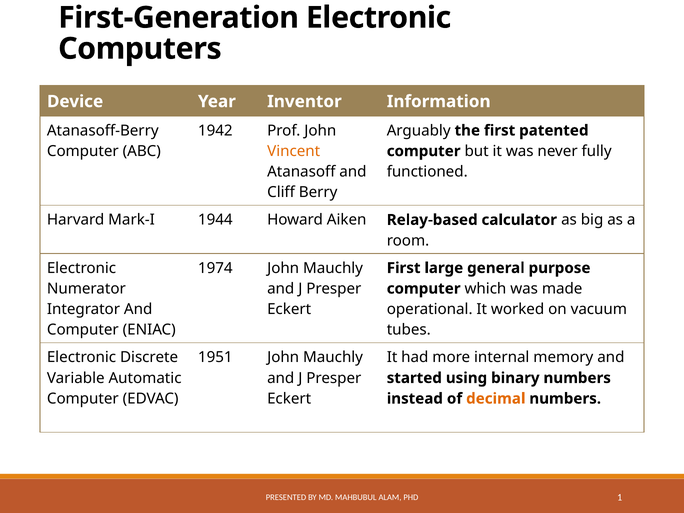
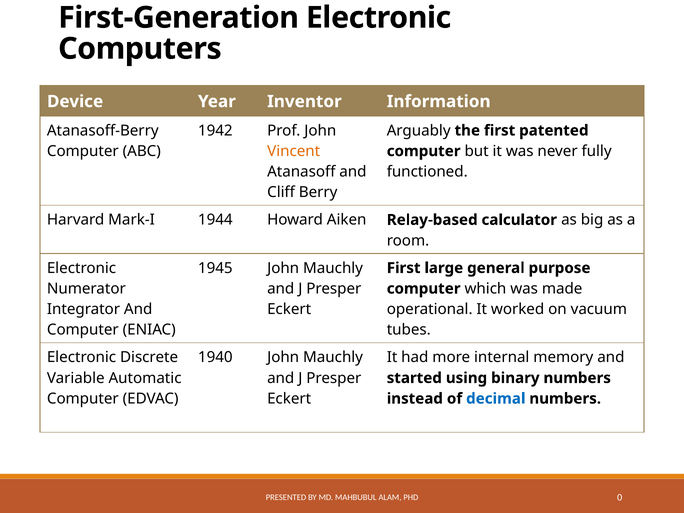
1974: 1974 -> 1945
1951: 1951 -> 1940
decimal colour: orange -> blue
1: 1 -> 0
